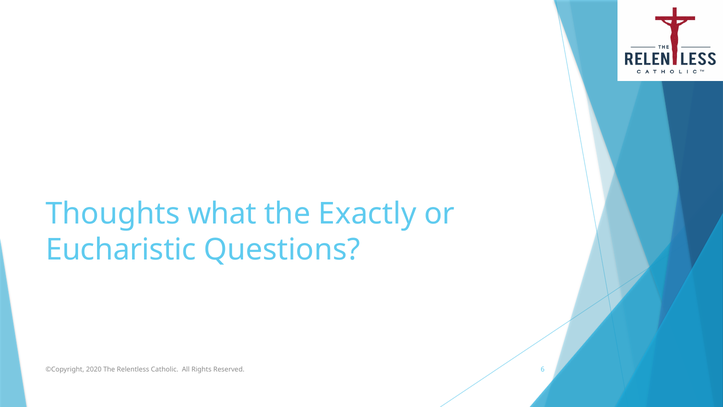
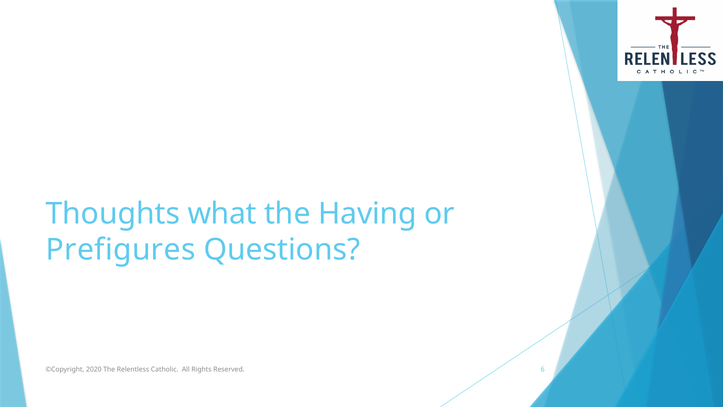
Exactly: Exactly -> Having
Eucharistic: Eucharistic -> Prefigures
